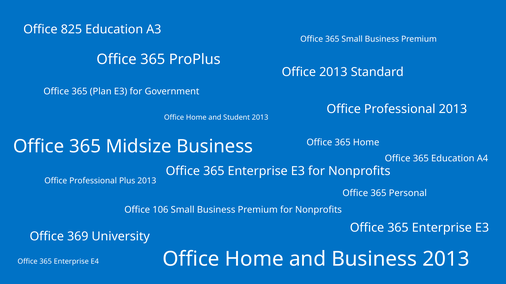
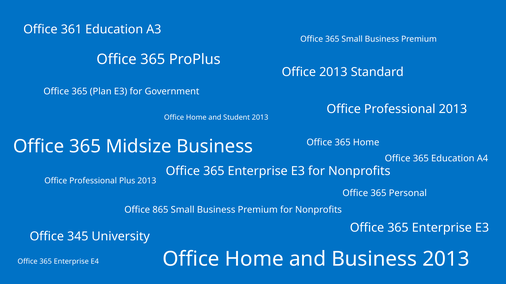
825: 825 -> 361
106: 106 -> 865
369: 369 -> 345
